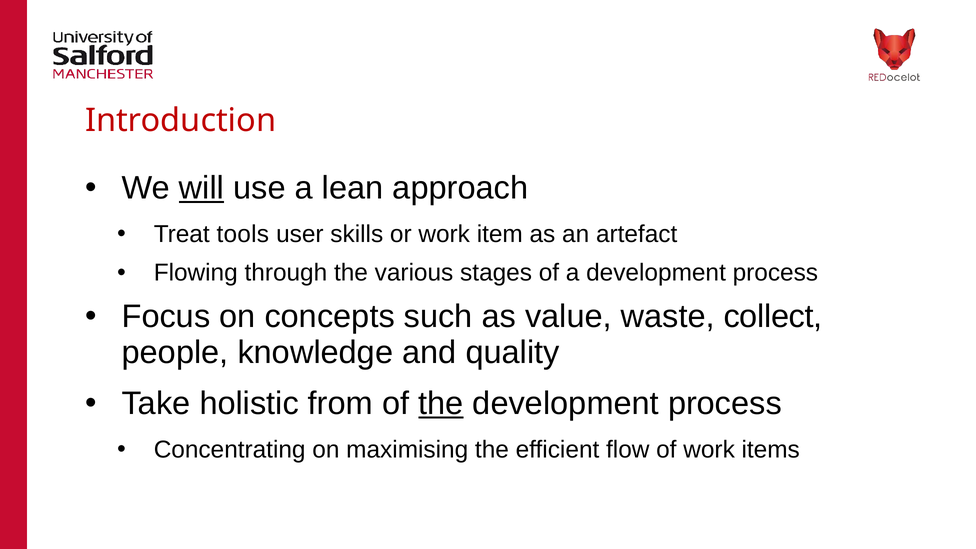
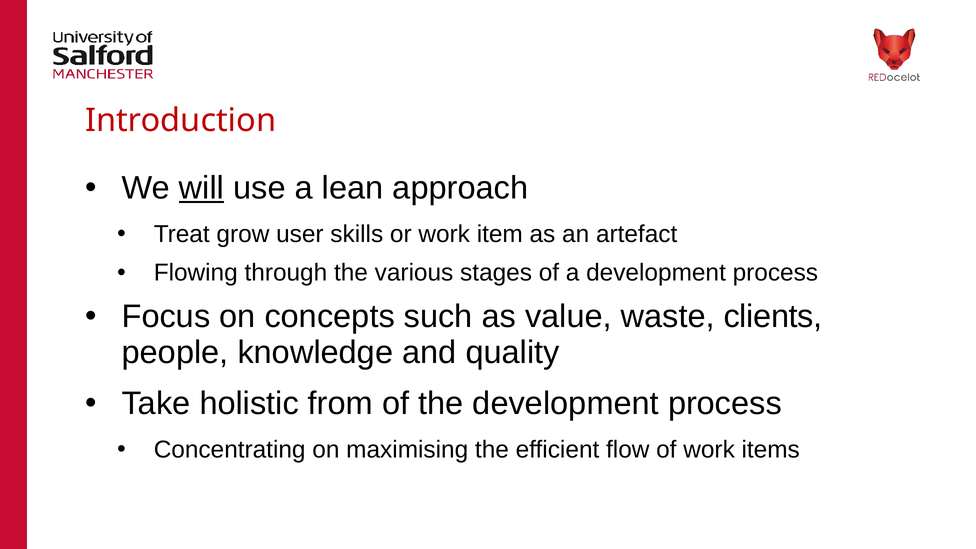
tools: tools -> grow
collect: collect -> clients
the at (441, 403) underline: present -> none
